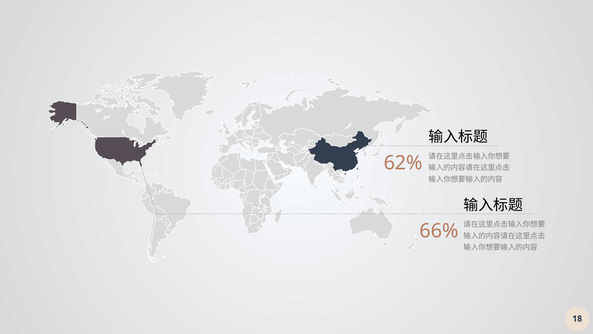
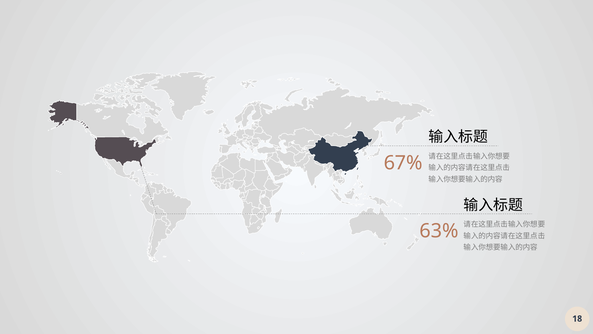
62%: 62% -> 67%
66%: 66% -> 63%
